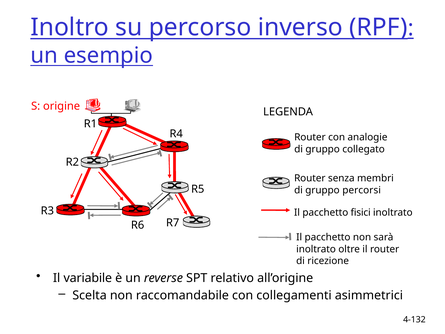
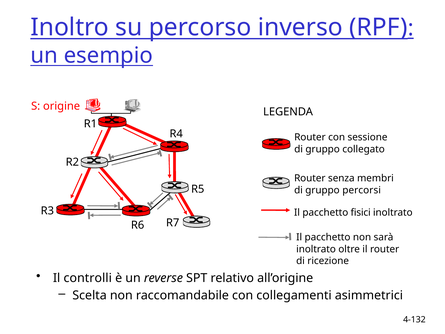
analogie: analogie -> sessione
variabile: variabile -> controlli
